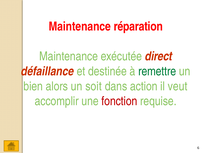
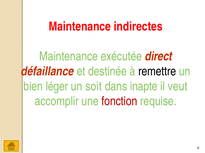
réparation: réparation -> indirectes
remettre colour: green -> black
alors: alors -> léger
action: action -> inapte
